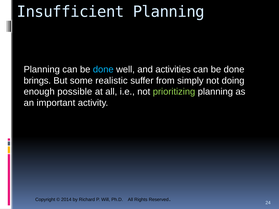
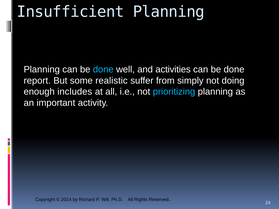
brings: brings -> report
possible: possible -> includes
prioritizing colour: light green -> light blue
